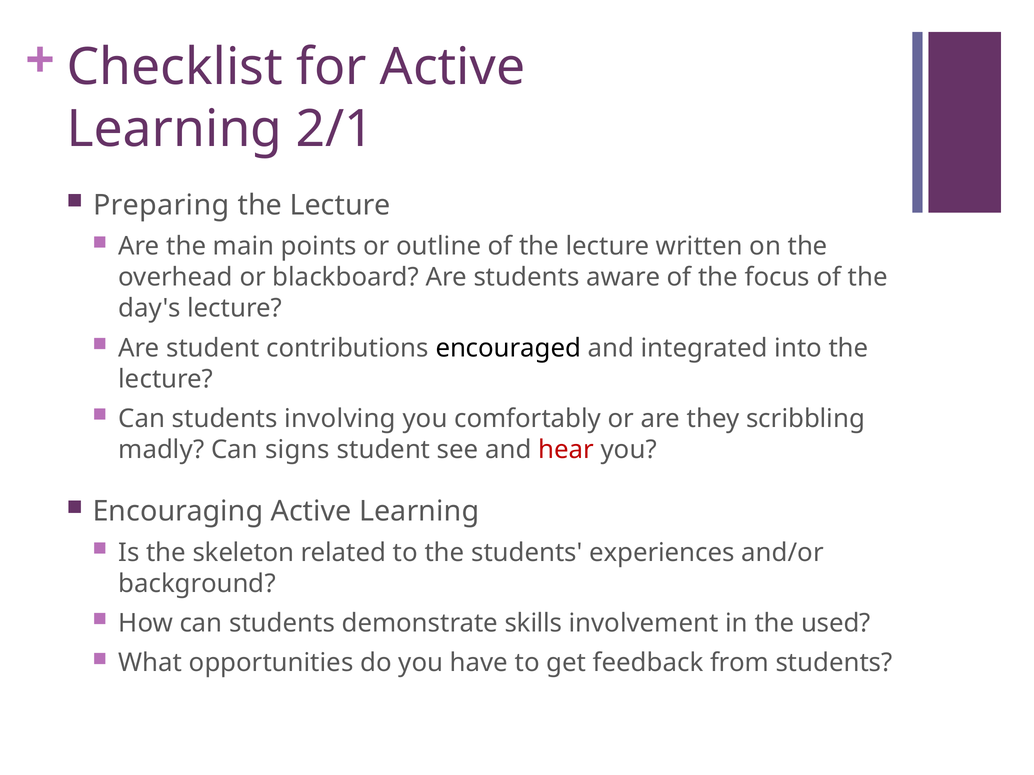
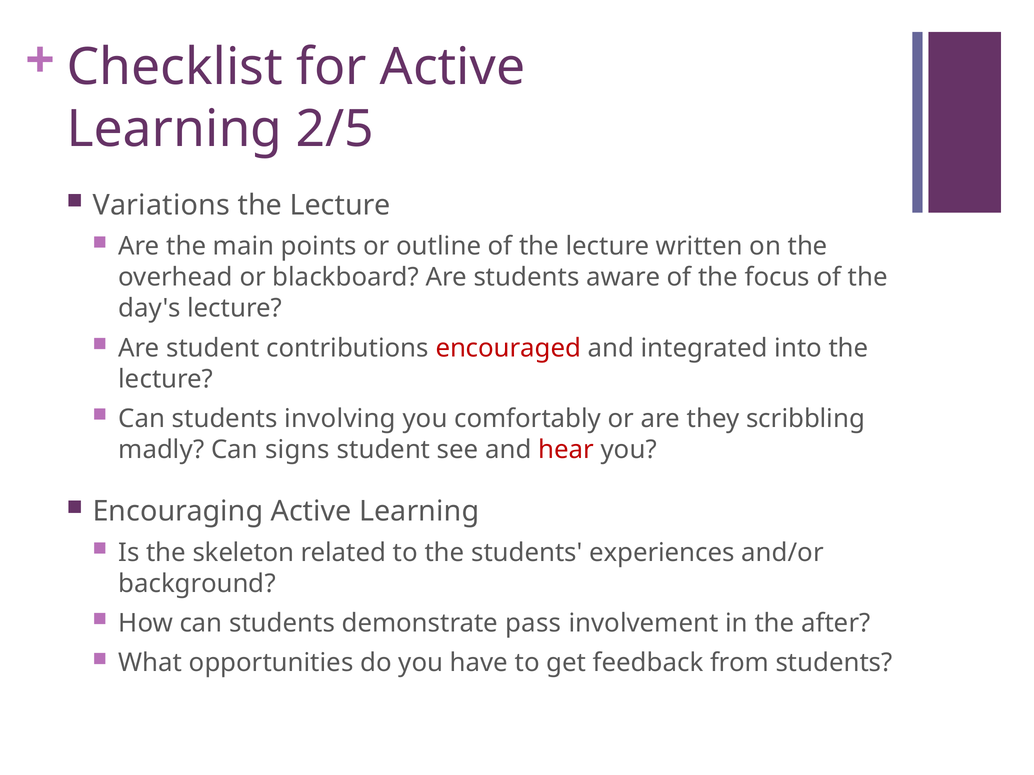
2/1: 2/1 -> 2/5
Preparing: Preparing -> Variations
encouraged colour: black -> red
skills: skills -> pass
used: used -> after
